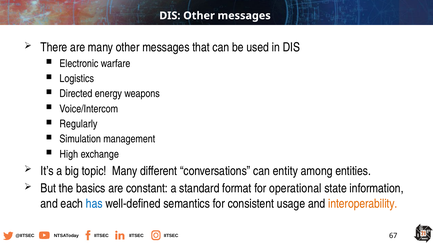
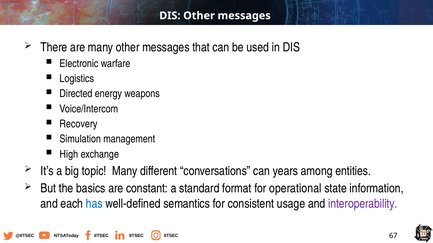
Regularly: Regularly -> Recovery
entity: entity -> years
interoperability colour: orange -> purple
